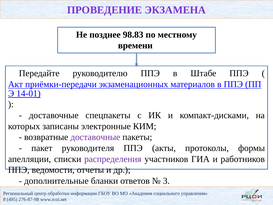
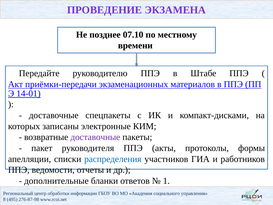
98.83: 98.83 -> 07.10
распределения colour: purple -> blue
3: 3 -> 1
